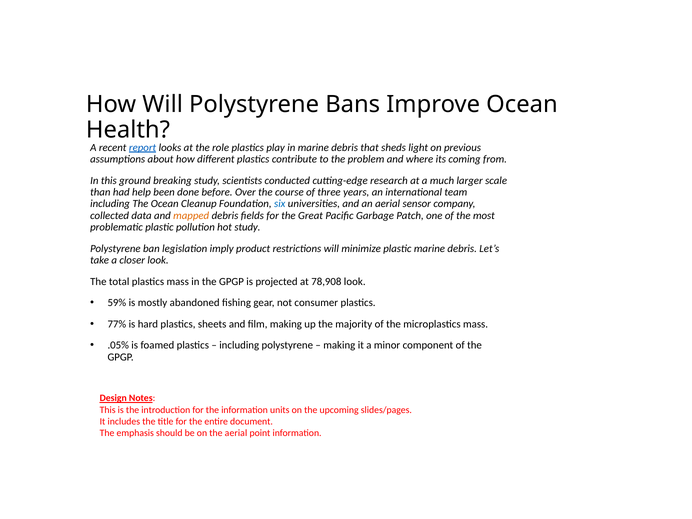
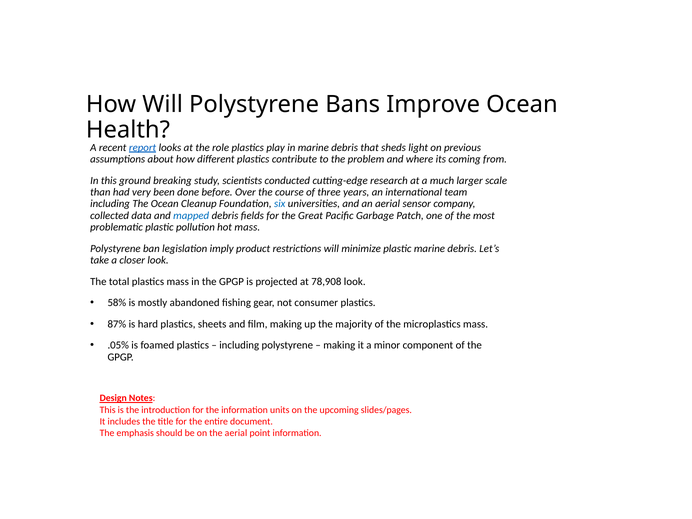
help: help -> very
mapped colour: orange -> blue
hot study: study -> mass
59%: 59% -> 58%
77%: 77% -> 87%
